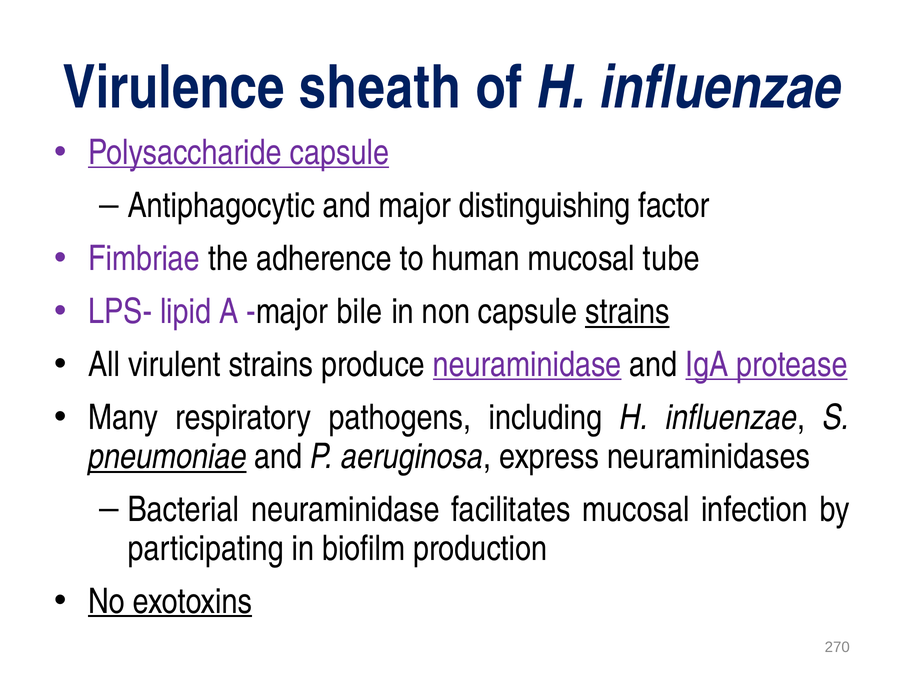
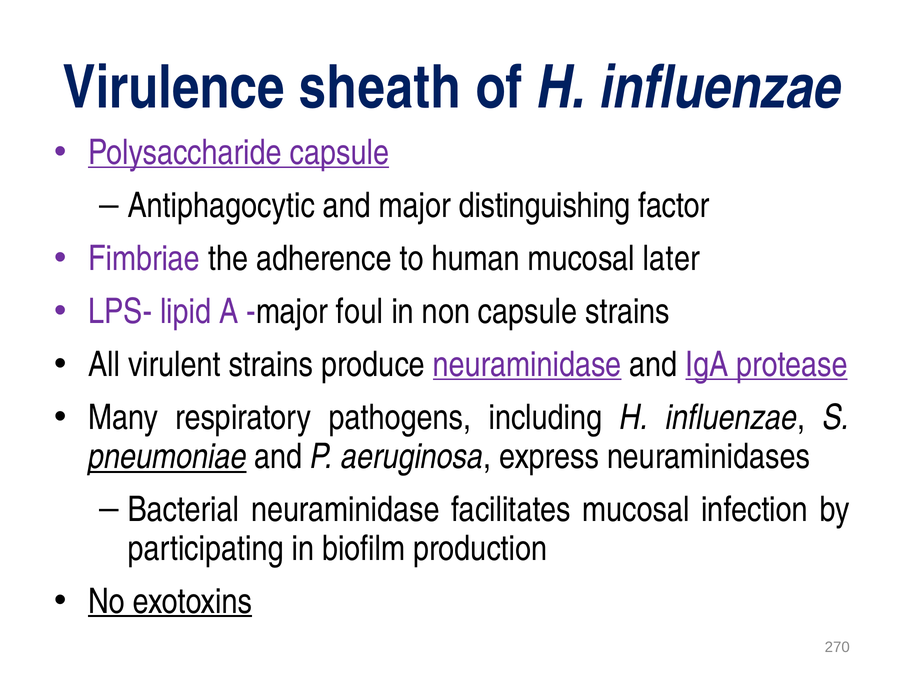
tube: tube -> later
bile: bile -> foul
strains at (627, 312) underline: present -> none
